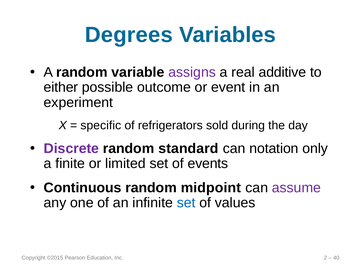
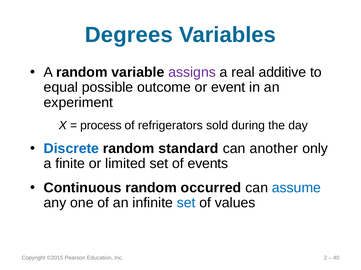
either: either -> equal
specific: specific -> process
Discrete colour: purple -> blue
notation: notation -> another
midpoint: midpoint -> occurred
assume colour: purple -> blue
